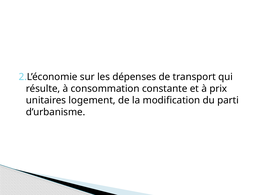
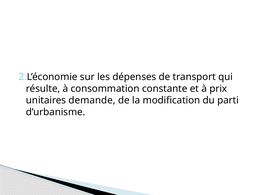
logement: logement -> demande
